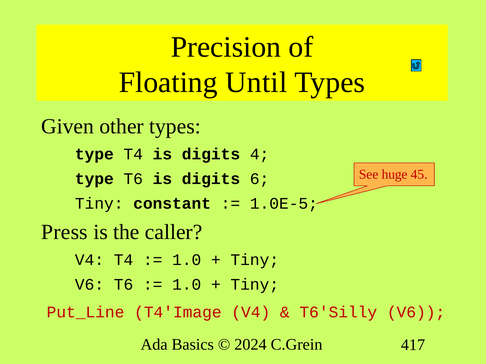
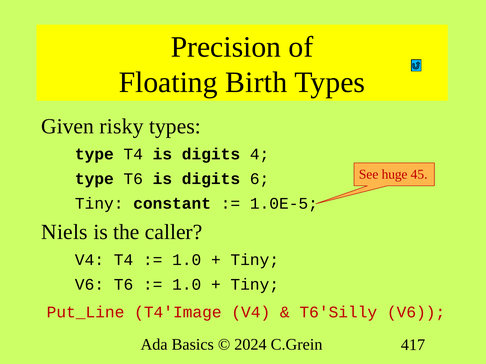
Until: Until -> Birth
other: other -> risky
Press: Press -> Niels
